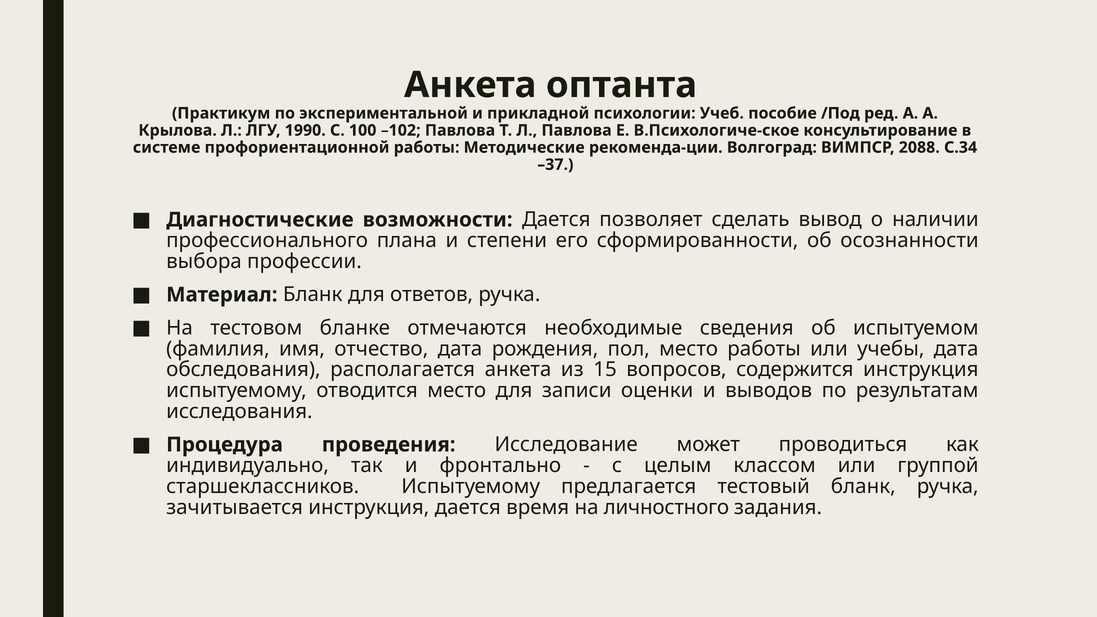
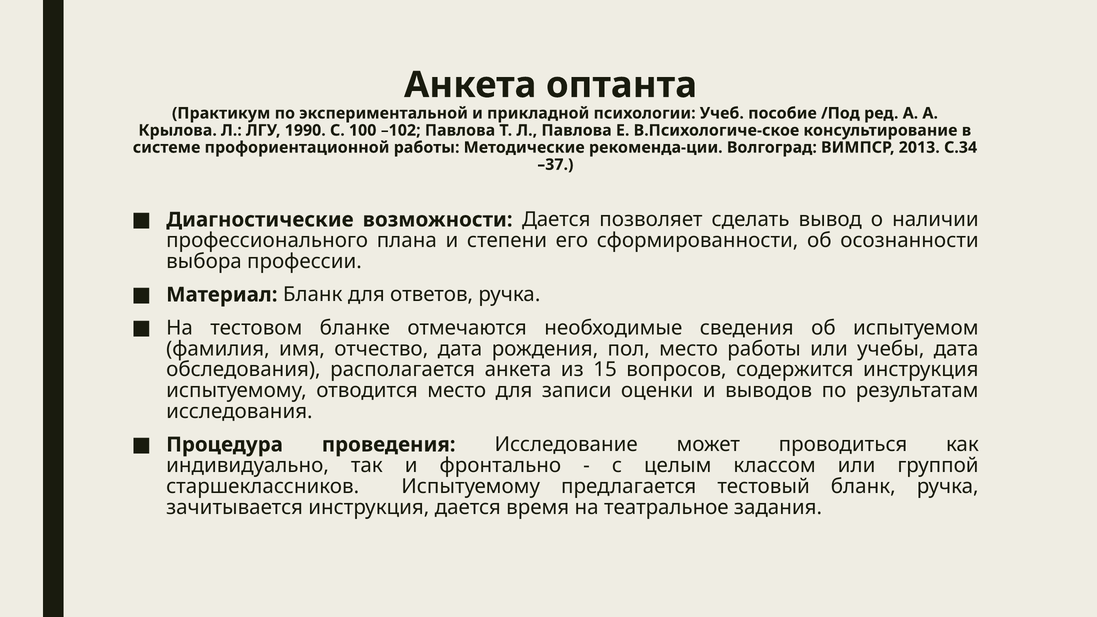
2088: 2088 -> 2013
личностного: личностного -> театральное
